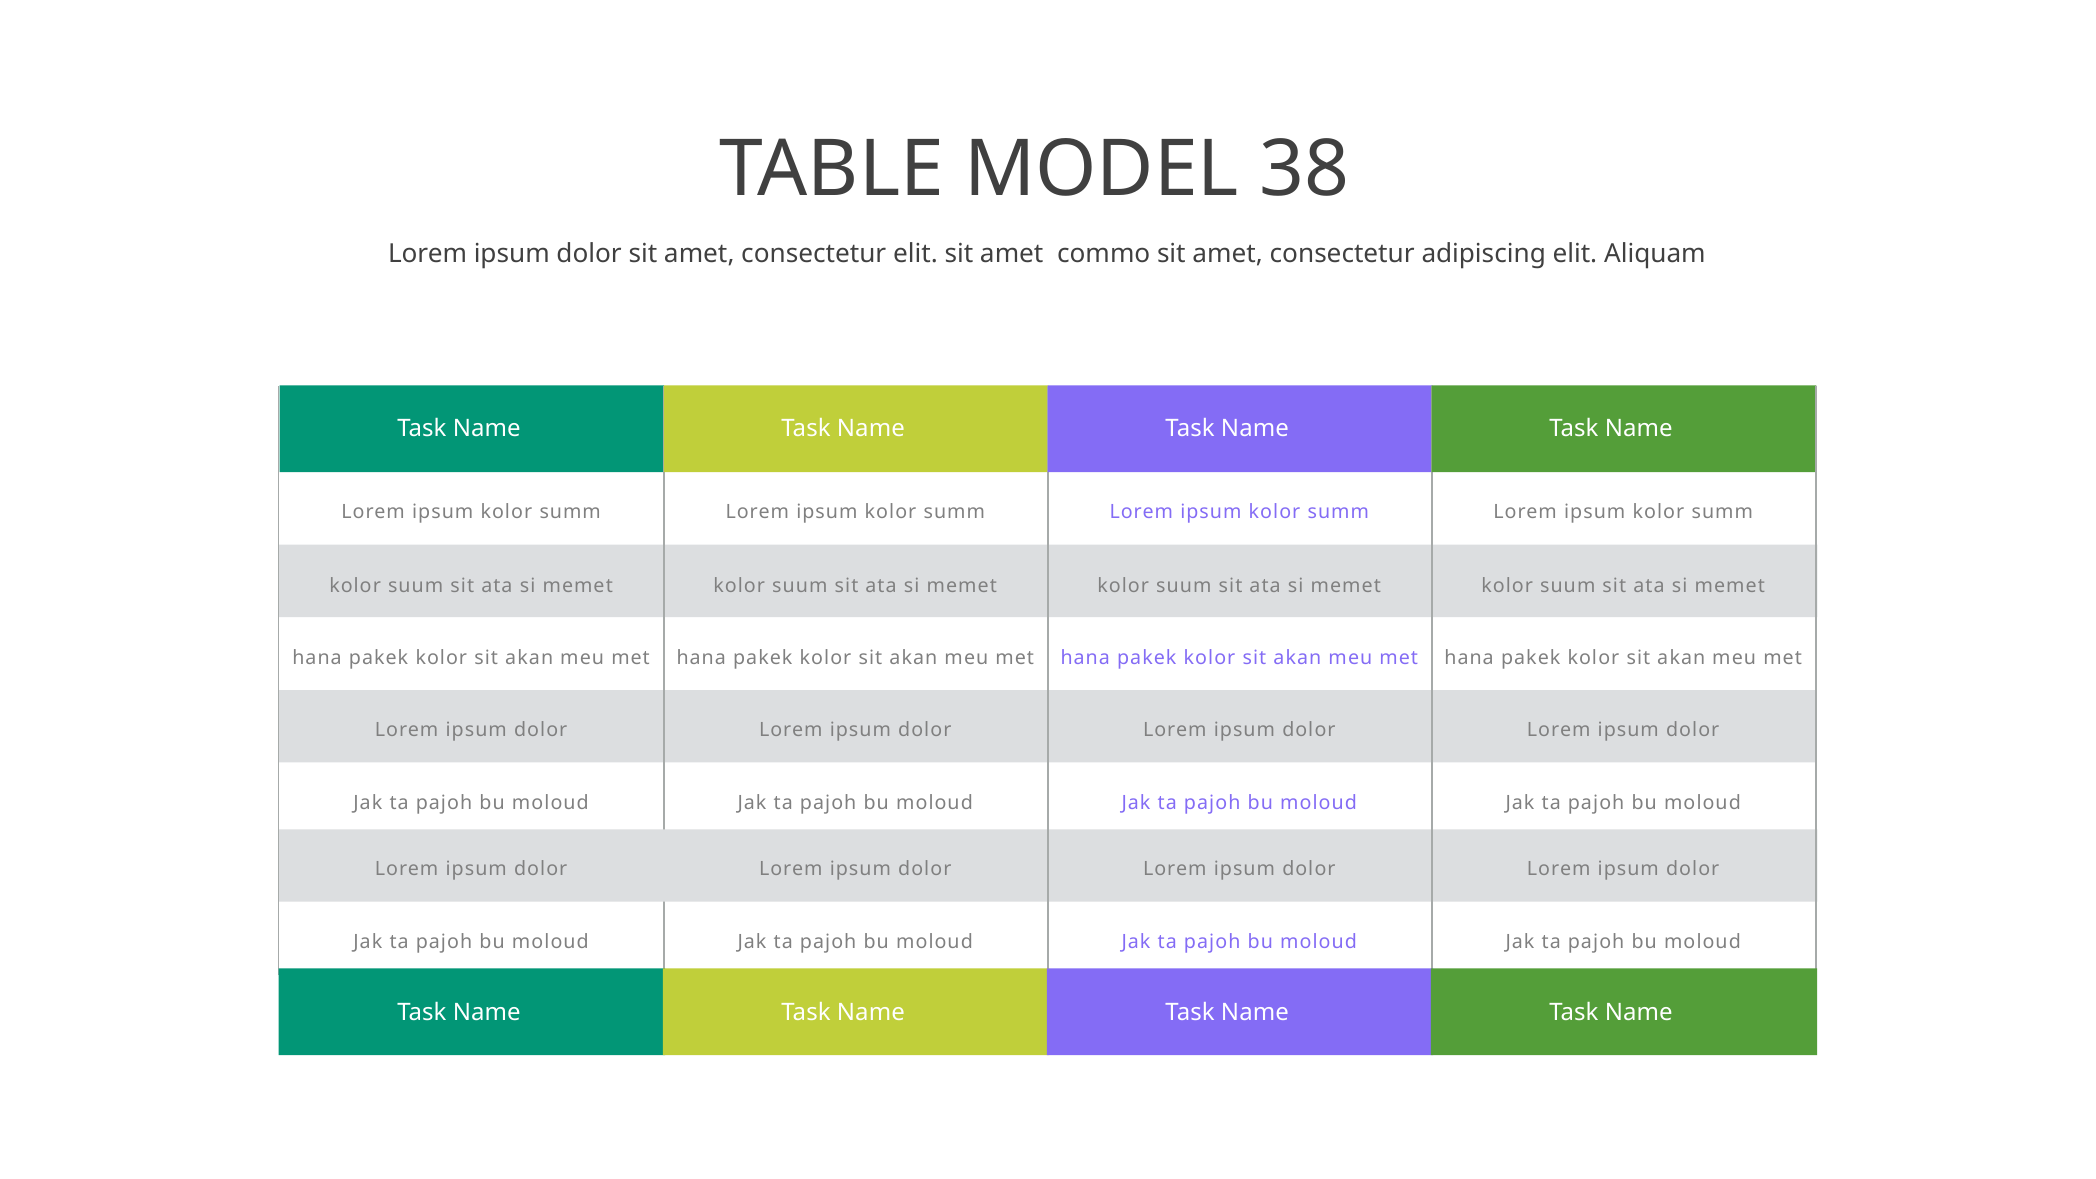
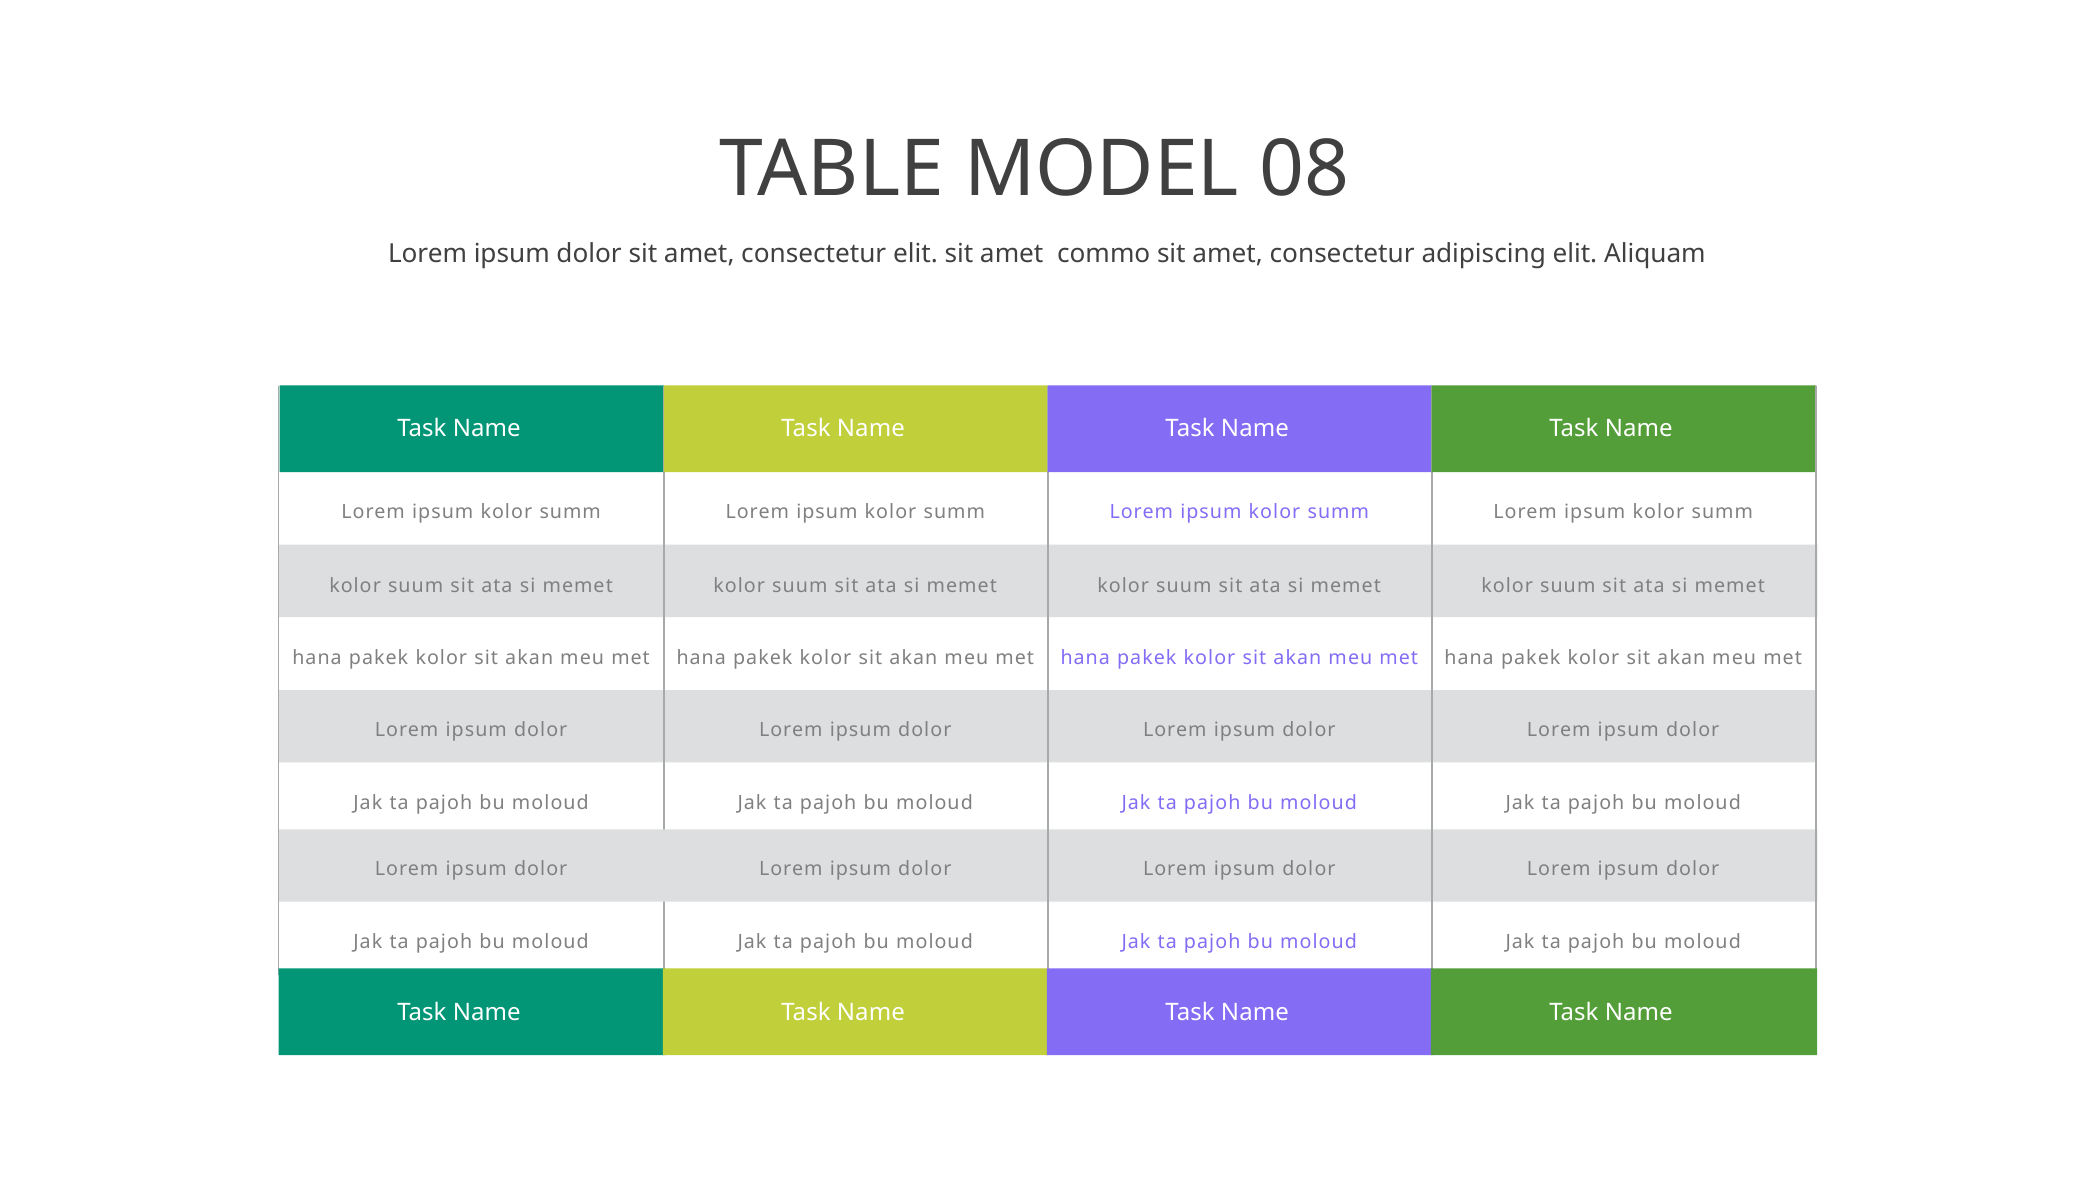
38: 38 -> 08
